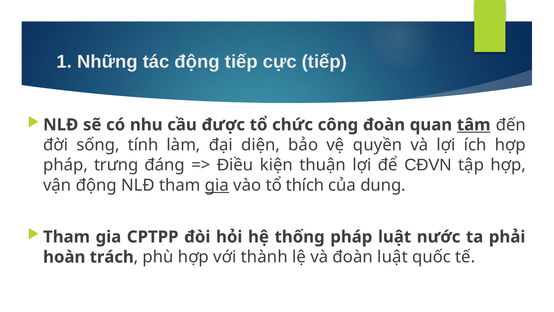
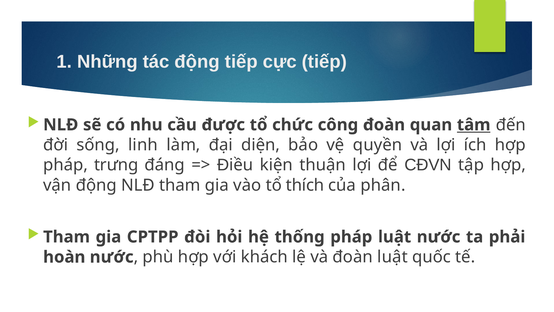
tính: tính -> linh
gia at (217, 185) underline: present -> none
dụng: dụng -> phân
hoàn trách: trách -> nước
thành: thành -> khách
